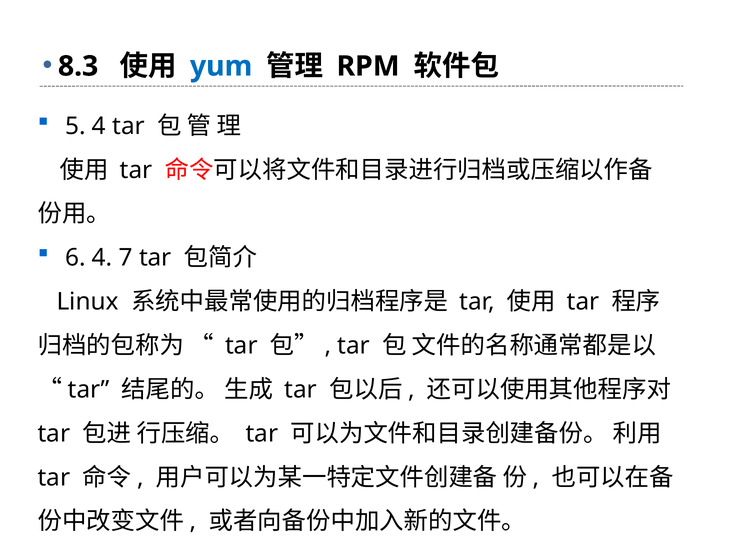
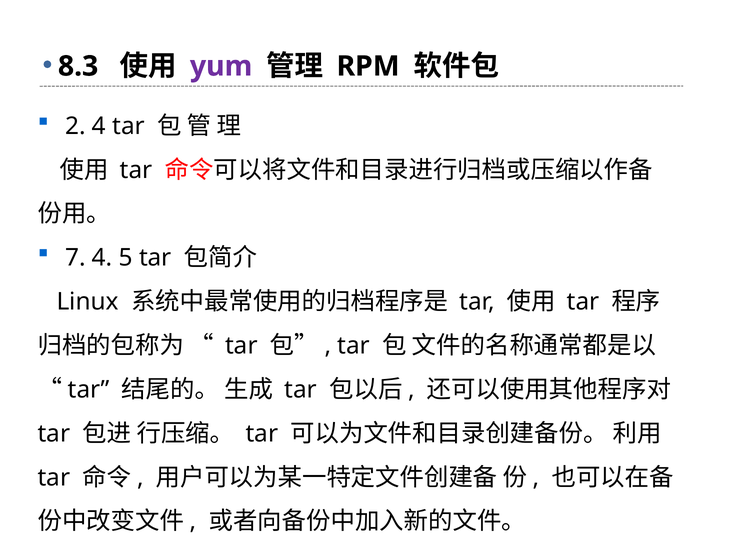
yum colour: blue -> purple
5: 5 -> 2
6: 6 -> 7
7: 7 -> 5
